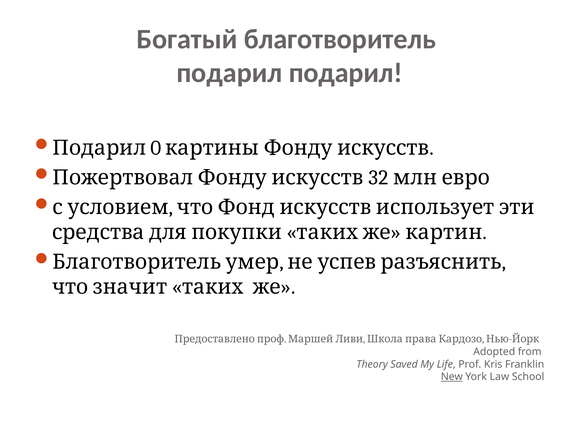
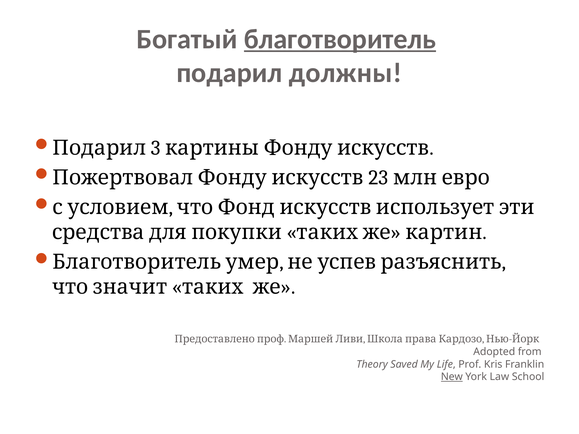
благотворитель underline: none -> present
подарил подарил: подарил -> должны
0: 0 -> 3
32: 32 -> 23
